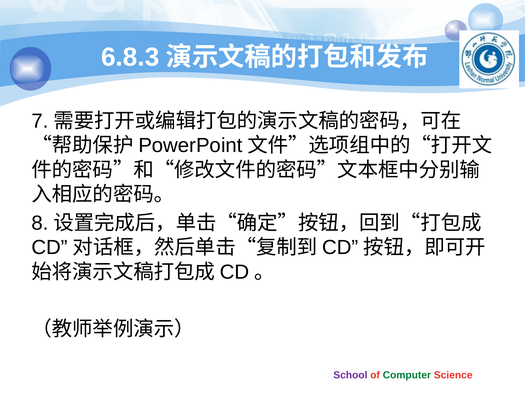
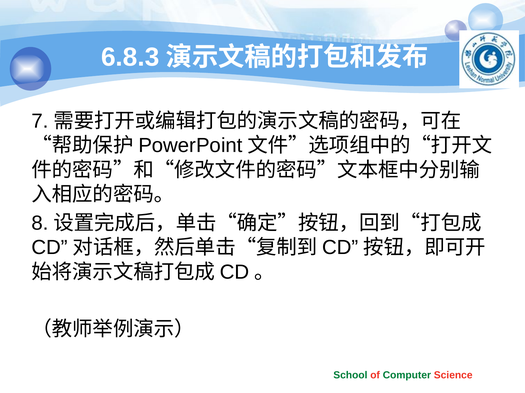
School colour: purple -> green
